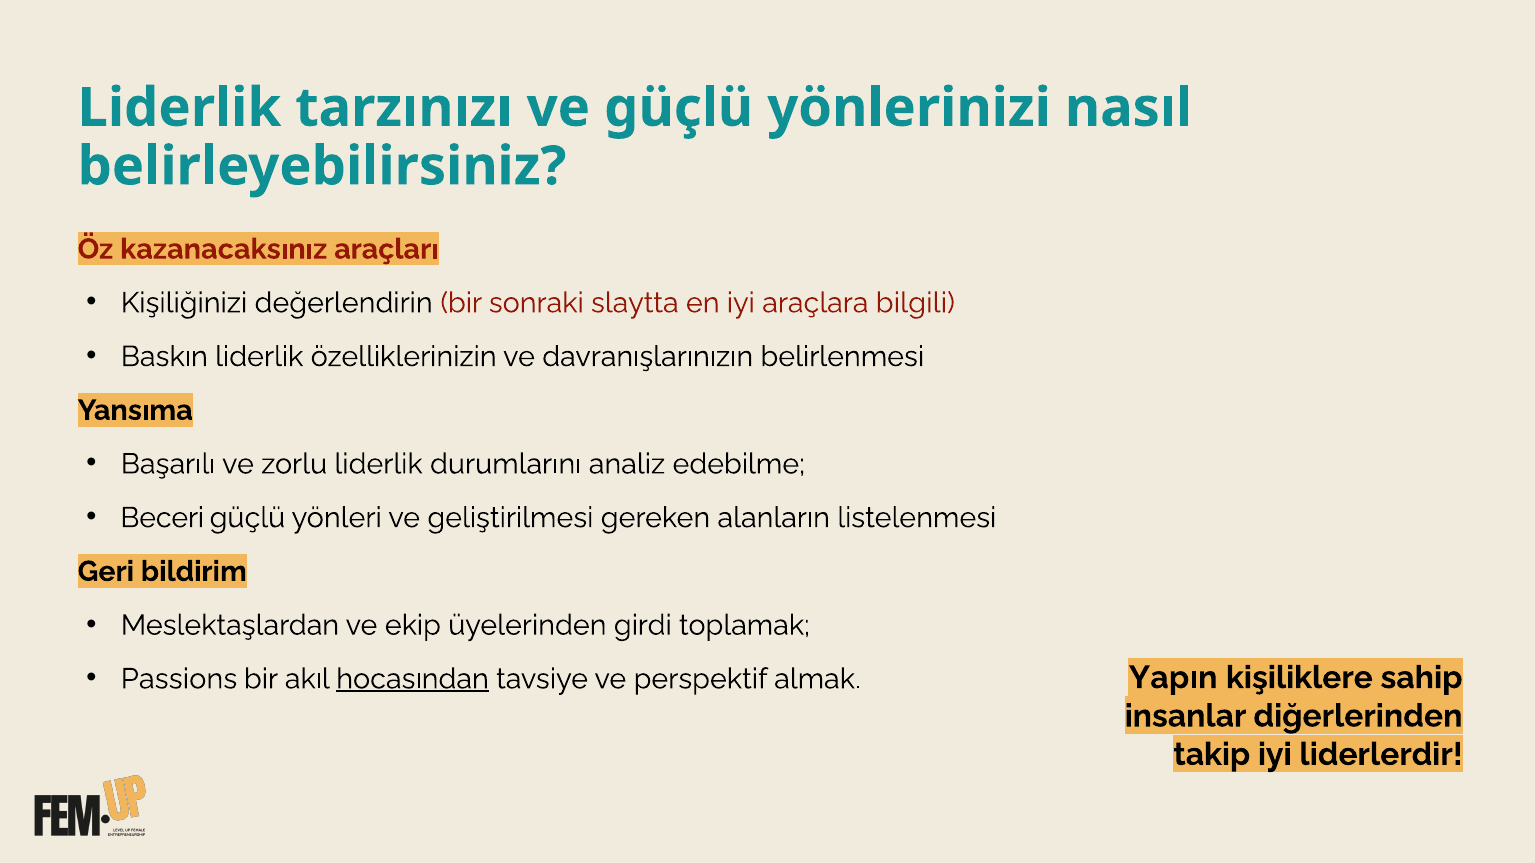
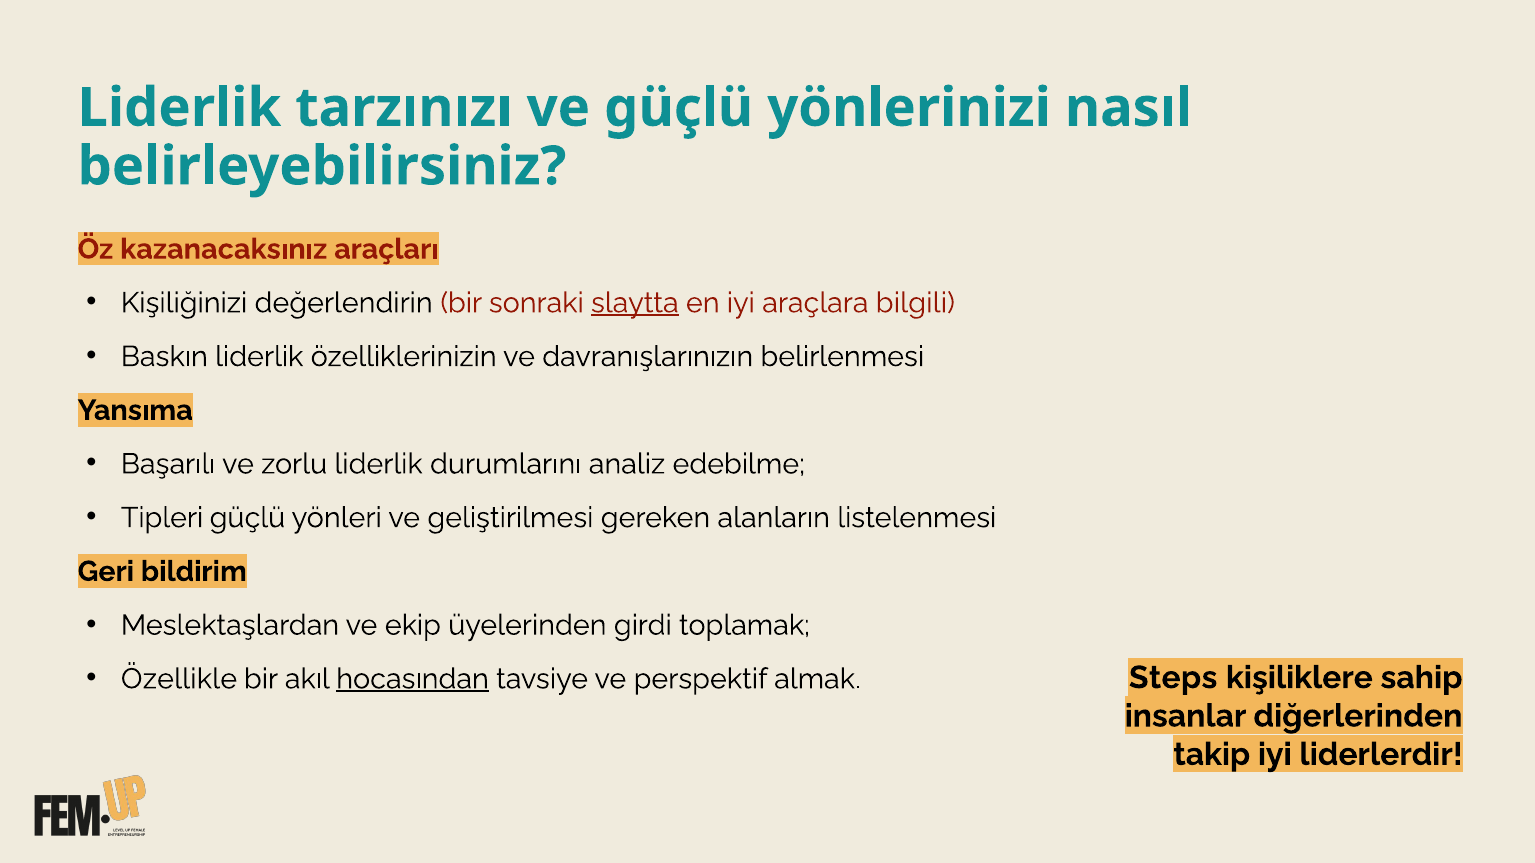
slaytta underline: none -> present
Beceri: Beceri -> Tipleri
Passions: Passions -> Özellikle
Yapın: Yapın -> Steps
